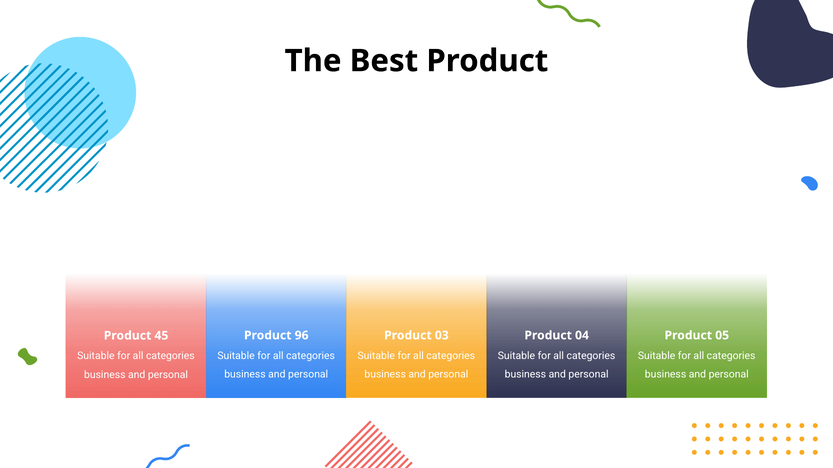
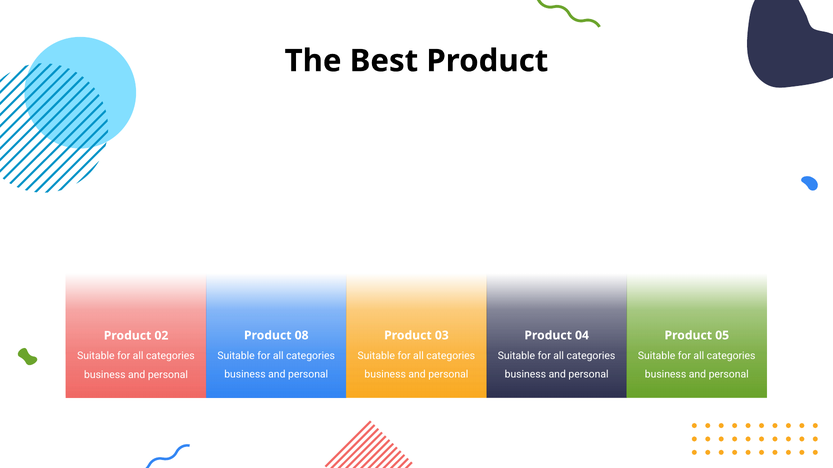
96: 96 -> 08
45: 45 -> 02
